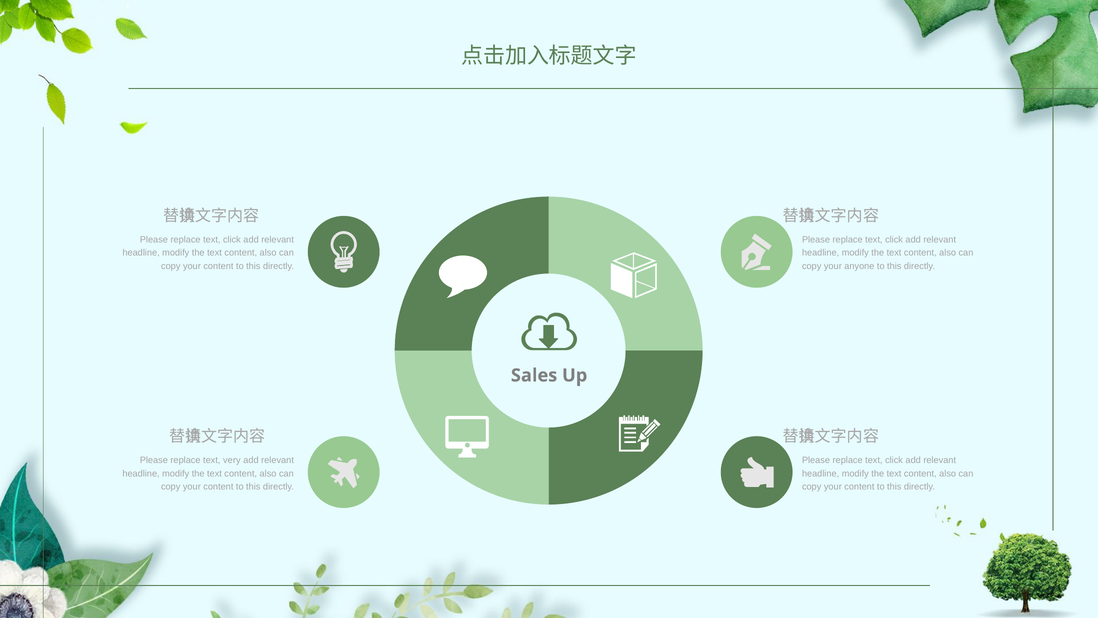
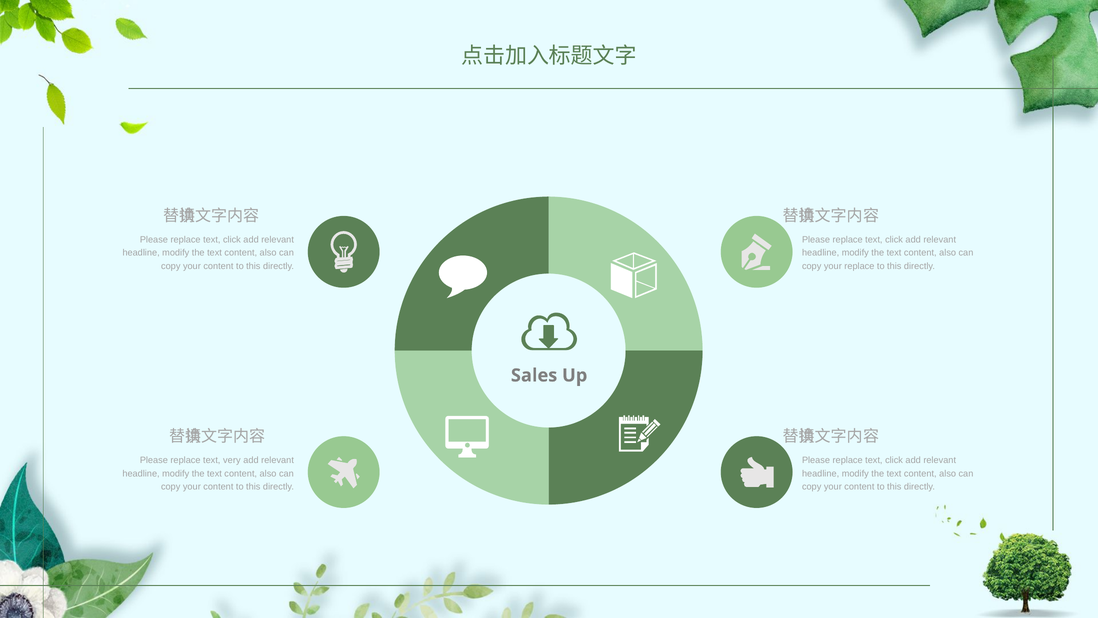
your anyone: anyone -> replace
